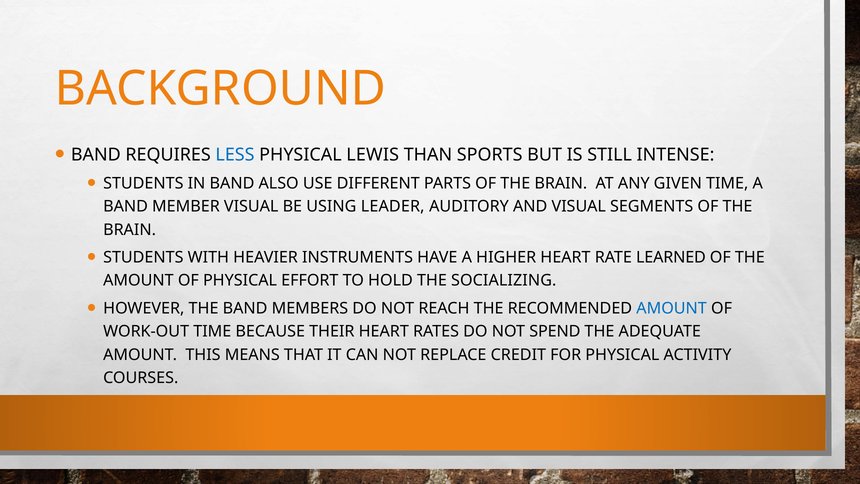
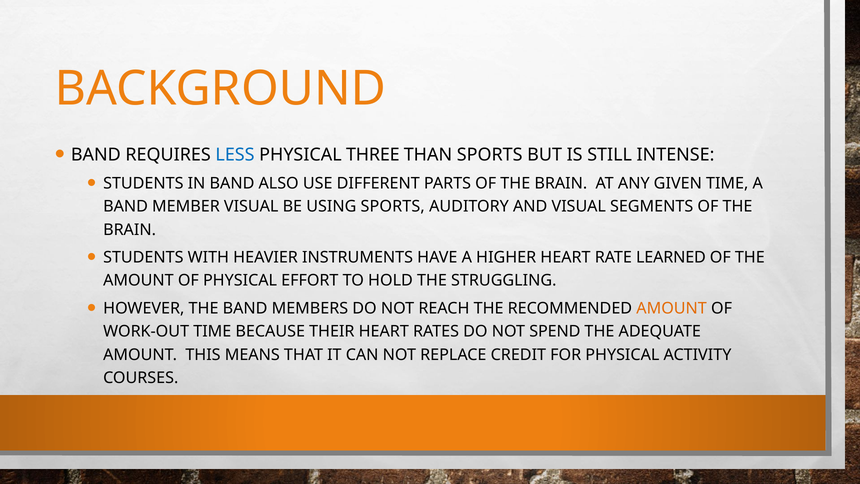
LEWIS: LEWIS -> THREE
USING LEADER: LEADER -> SPORTS
SOCIALIZING: SOCIALIZING -> STRUGGLING
AMOUNT at (672, 308) colour: blue -> orange
